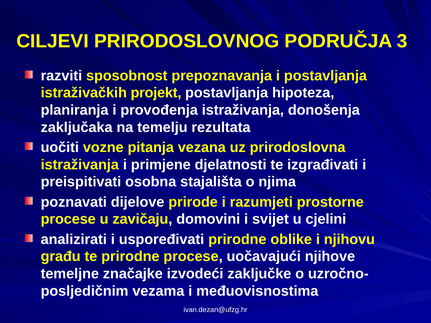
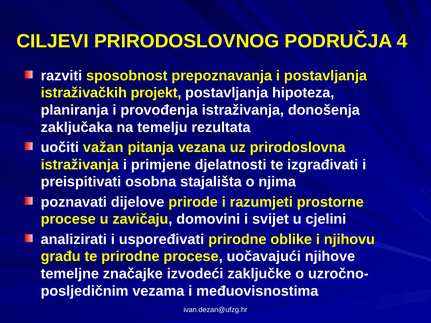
3: 3 -> 4
vozne: vozne -> važan
